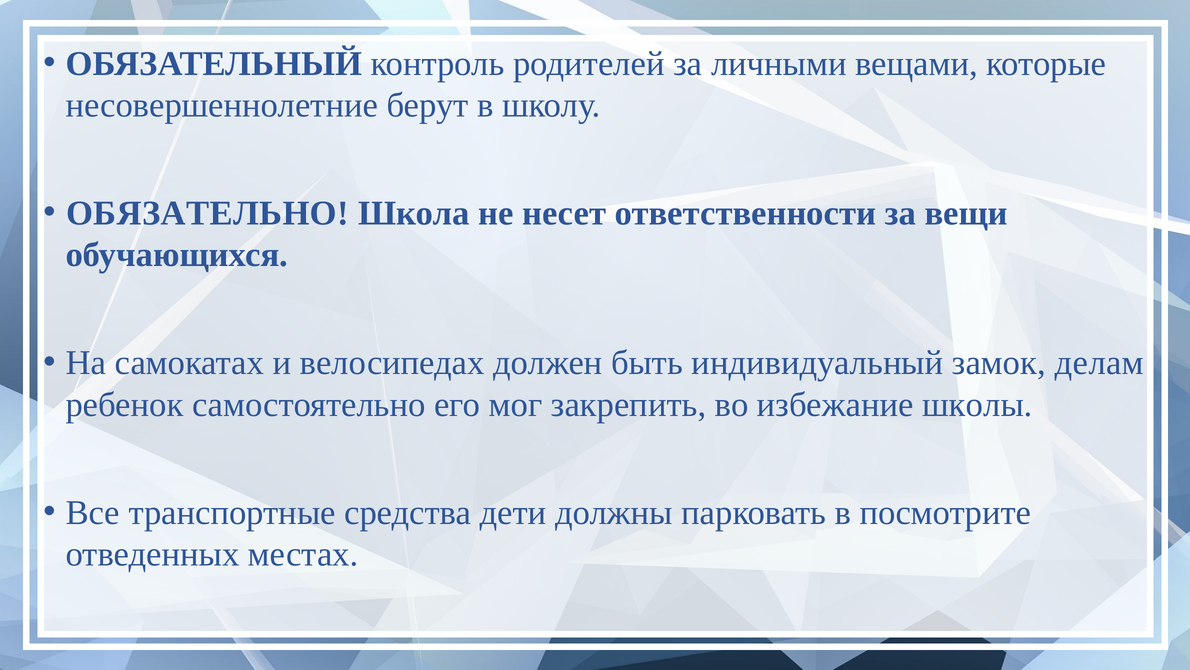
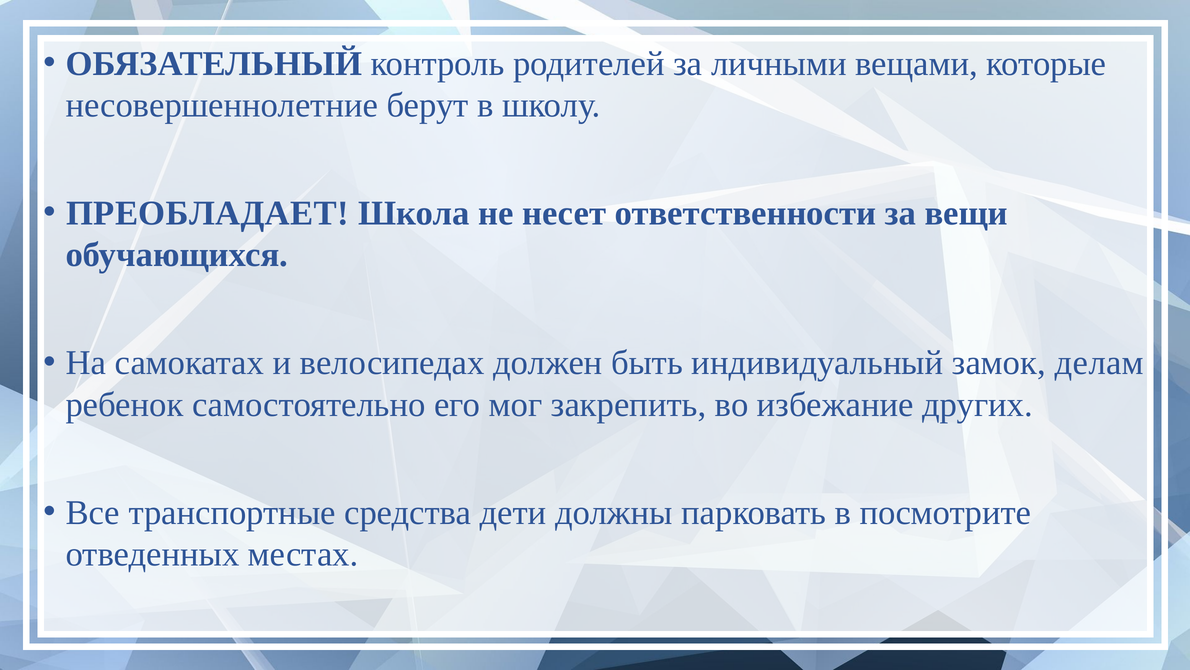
ОБЯЗАТЕЛЬНО: ОБЯЗАТЕЛЬНО -> ПРЕОБЛАДАЕТ
школы: школы -> других
